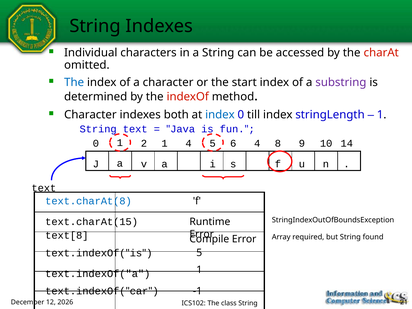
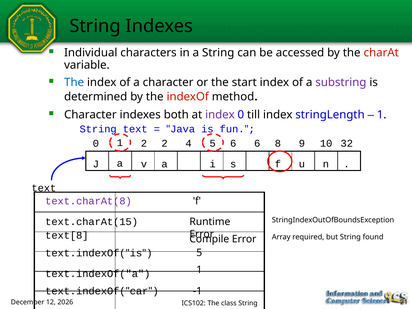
omitted: omitted -> variable
index at (220, 115) colour: blue -> purple
2 1: 1 -> 2
4 4: 4 -> 6
14: 14 -> 32
text.charAt(8 colour: blue -> purple
